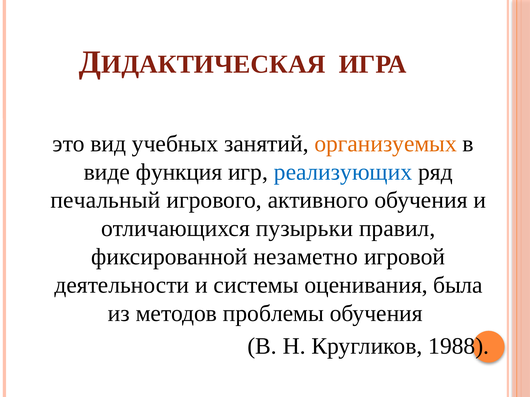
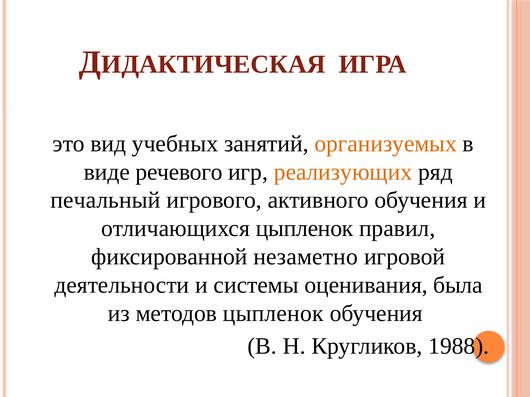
функция: функция -> речевого
реализующих colour: blue -> orange
отличающихся пузырьки: пузырьки -> цыпленок
методов проблемы: проблемы -> цыпленок
